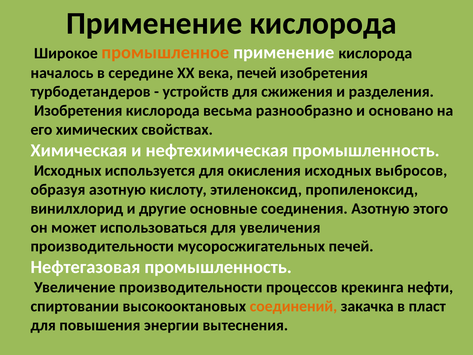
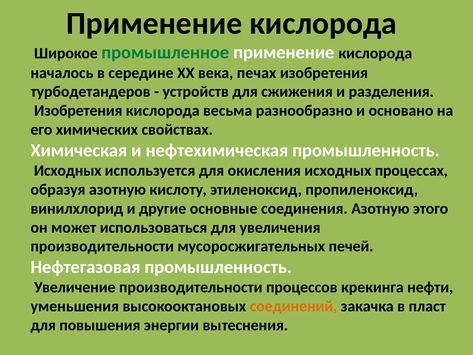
промышленное colour: orange -> green
века печей: печей -> печах
выбросов: выбросов -> процессах
спиртовании: спиртовании -> уменьшения
